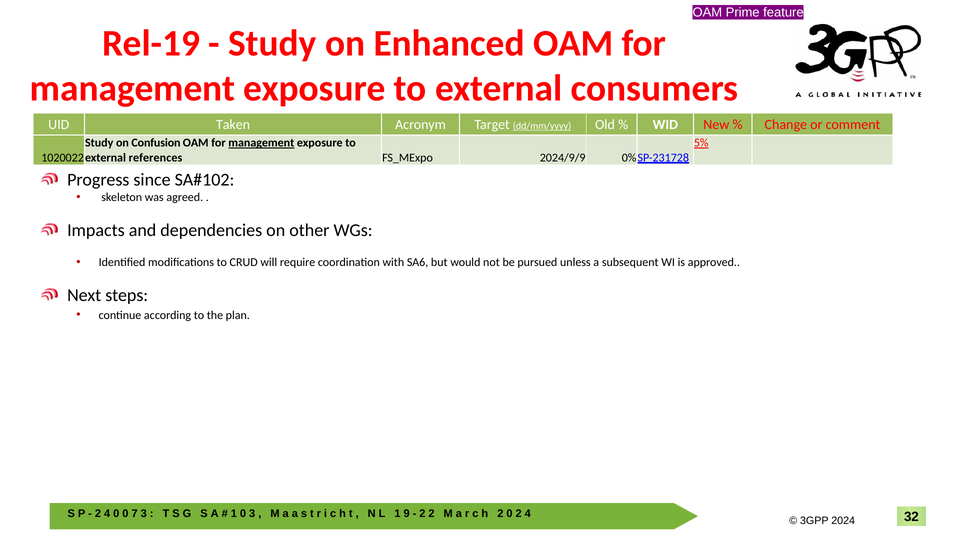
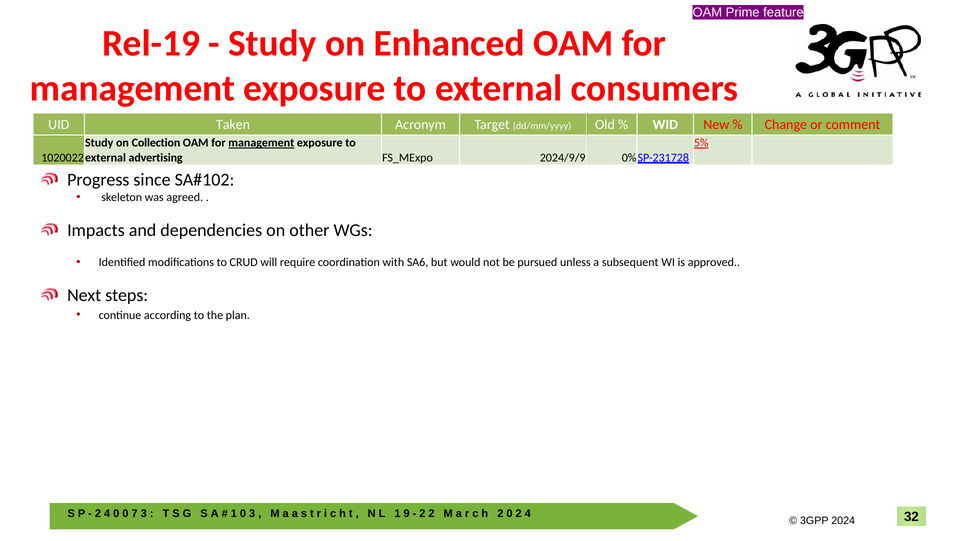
dd/mm/yyyy underline: present -> none
Confusion: Confusion -> Collection
references: references -> advertising
